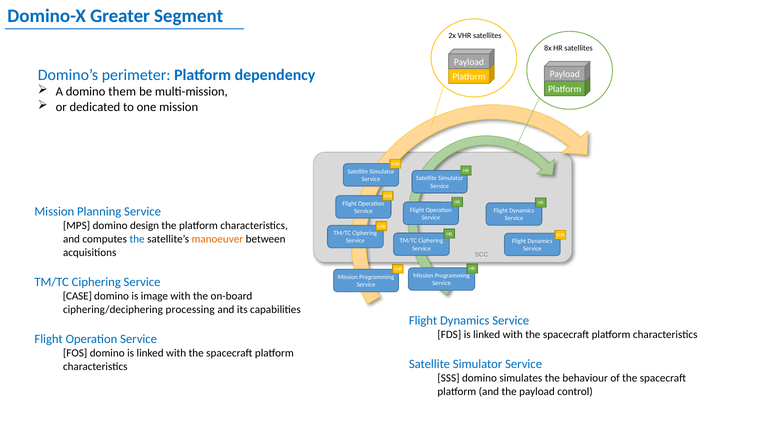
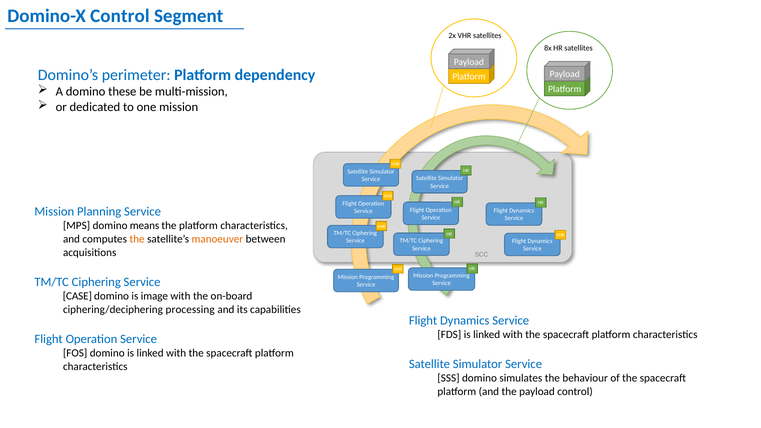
Domino-X Greater: Greater -> Control
them: them -> these
design: design -> means
the at (137, 239) colour: blue -> orange
